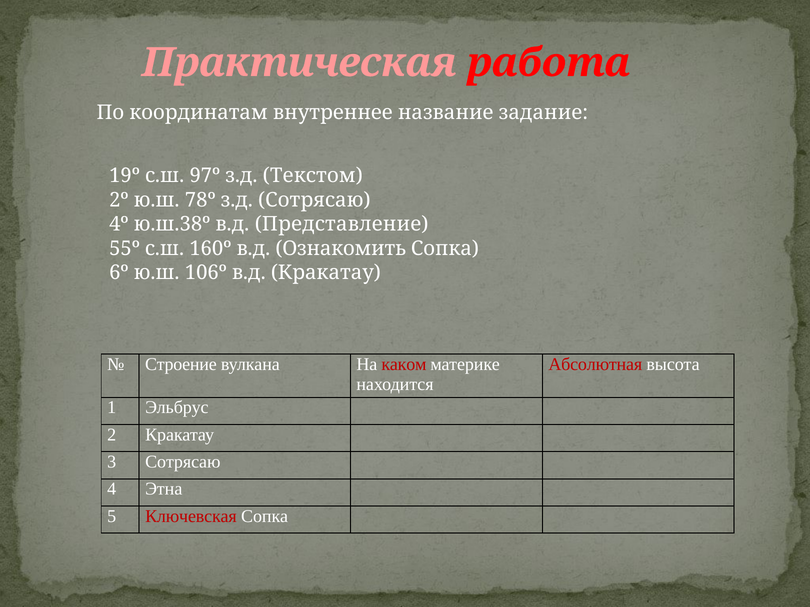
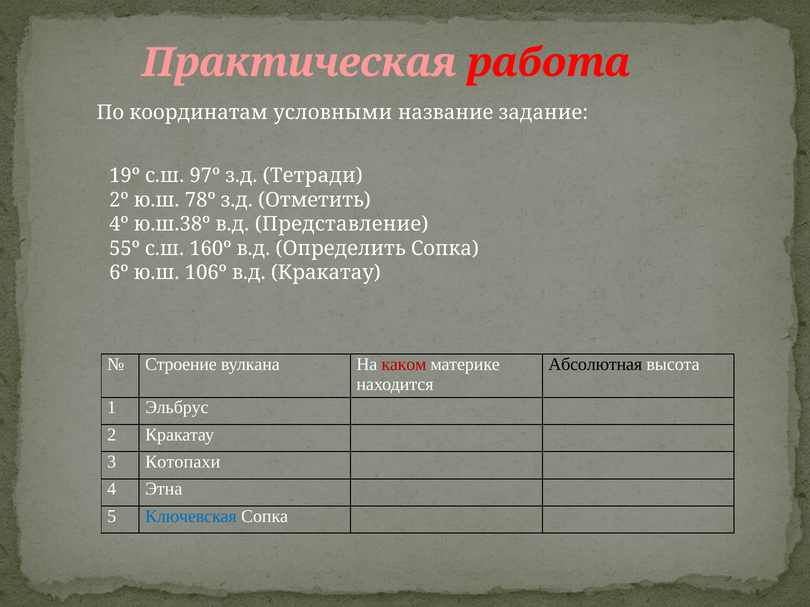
внутреннее: внутреннее -> условными
Текстом: Текстом -> Тетради
з.д Сотрясаю: Сотрясаю -> Отметить
Ознакомить: Ознакомить -> Определить
Абсолютная colour: red -> black
3 Сотрясаю: Сотрясаю -> Котопахи
Ключевская colour: red -> blue
